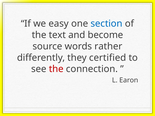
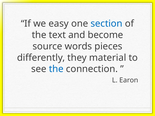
rather: rather -> pieces
certified: certified -> material
the at (56, 69) colour: red -> blue
